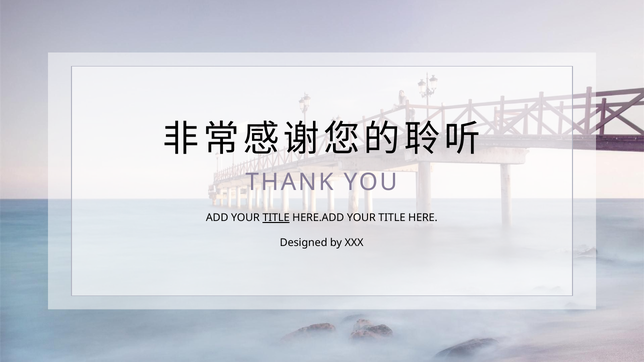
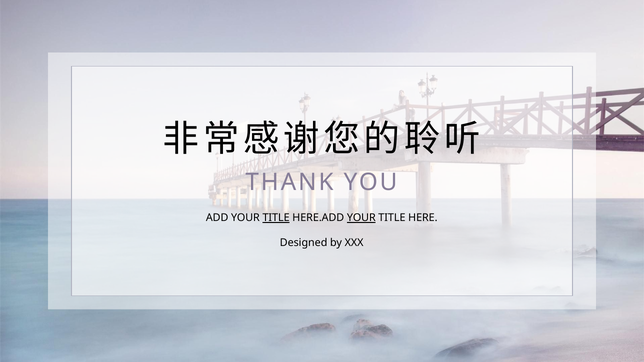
YOUR at (361, 218) underline: none -> present
